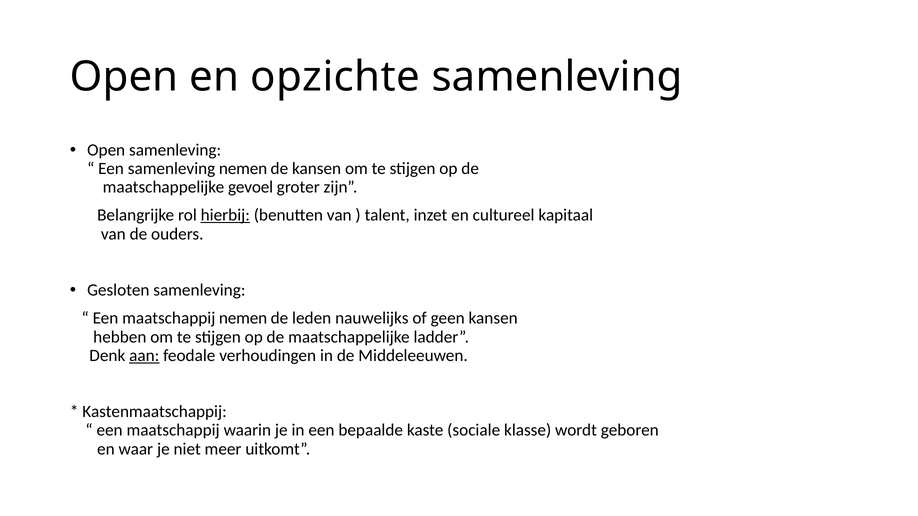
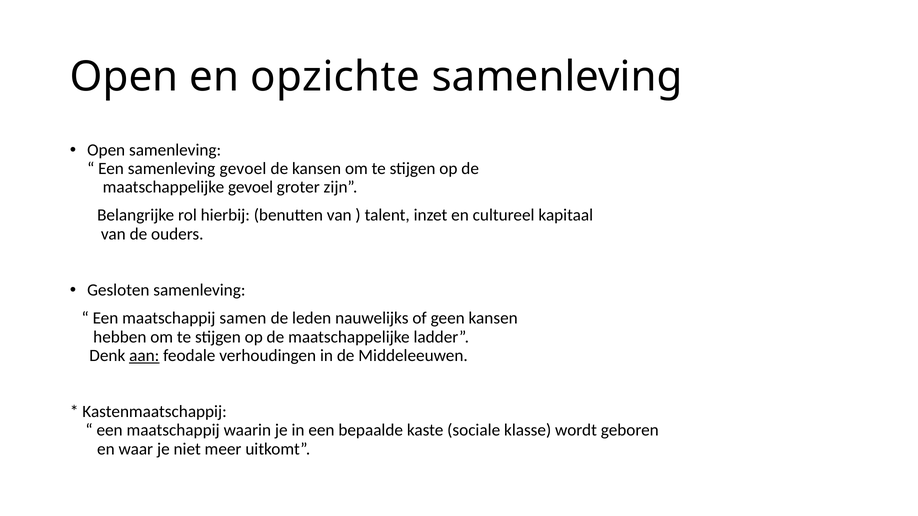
samenleving nemen: nemen -> gevoel
hierbij underline: present -> none
maatschappij nemen: nemen -> samen
